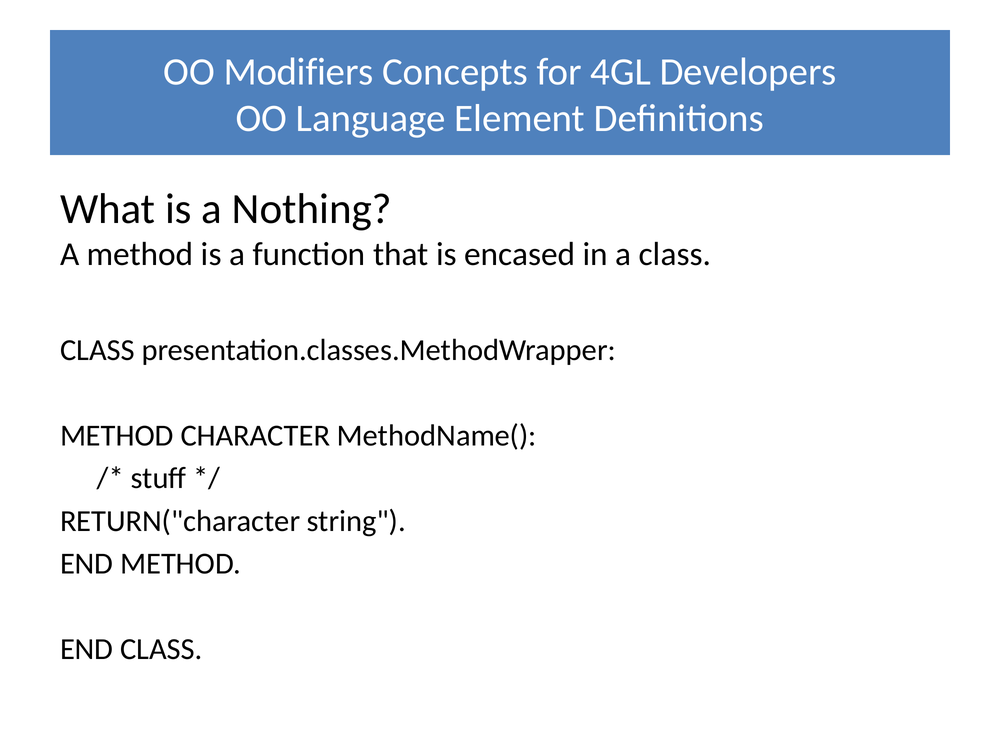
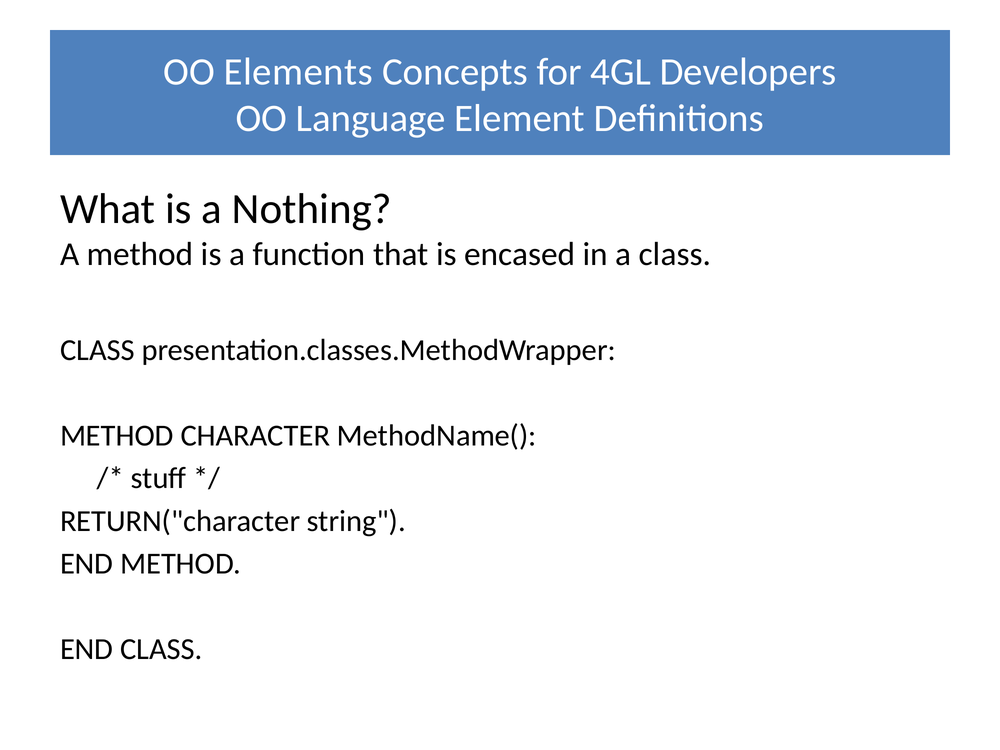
Modifiers: Modifiers -> Elements
